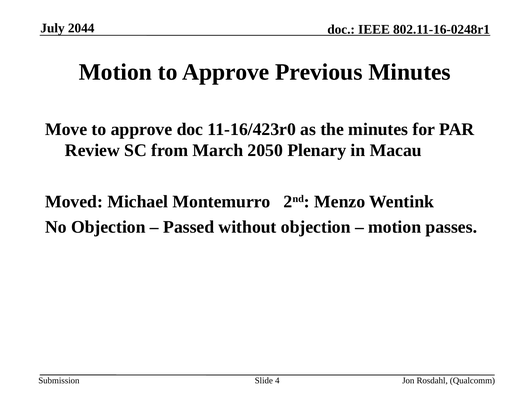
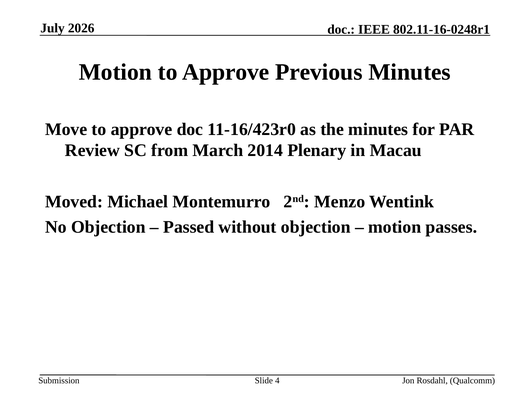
2044: 2044 -> 2026
2050: 2050 -> 2014
